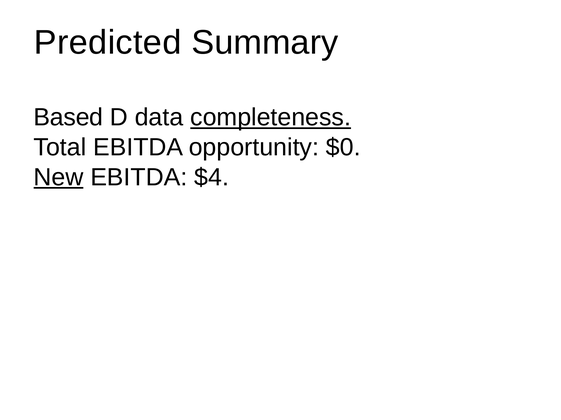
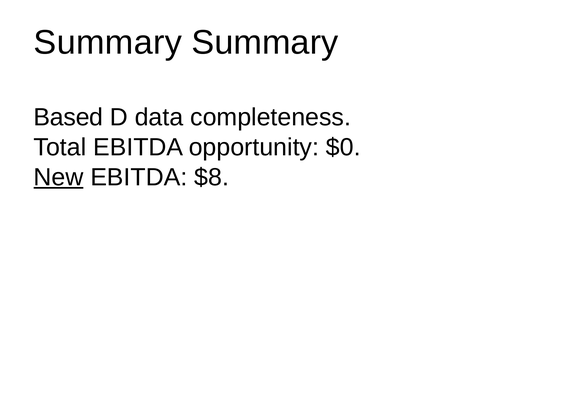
Predicted at (108, 43): Predicted -> Summary
completeness underline: present -> none
$4: $4 -> $8
